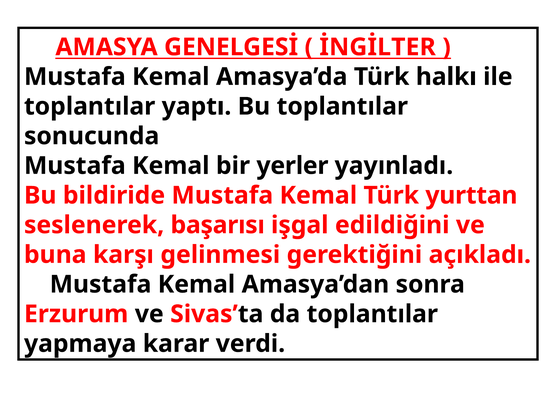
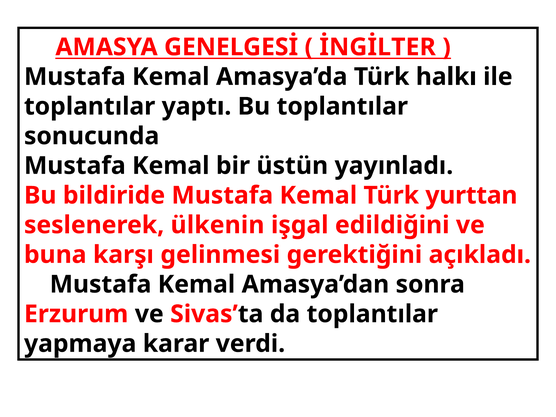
yerler: yerler -> üstün
başarısı: başarısı -> ülkenin
